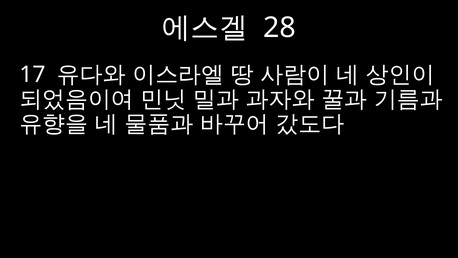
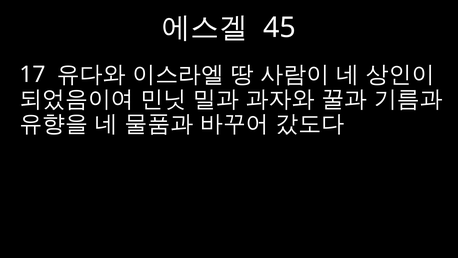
28: 28 -> 45
